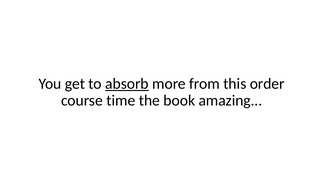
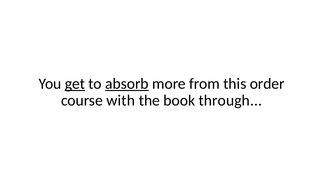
get underline: none -> present
time: time -> with
amazing: amazing -> through
